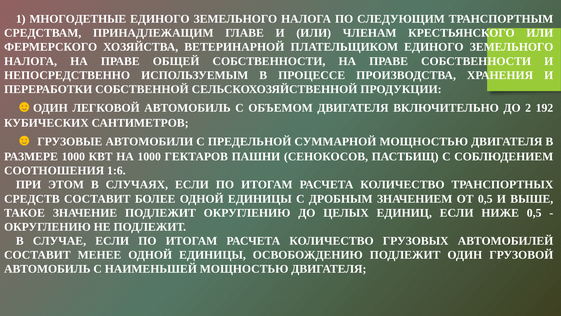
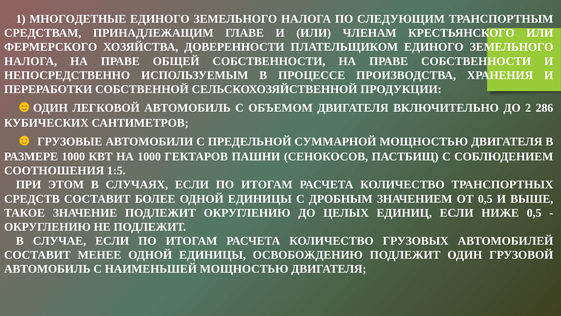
ВЕТЕРИНАРНОЙ: ВЕТЕРИНАРНОЙ -> ДОВЕРЕННОСТИ
192: 192 -> 286
1:6: 1:6 -> 1:5
